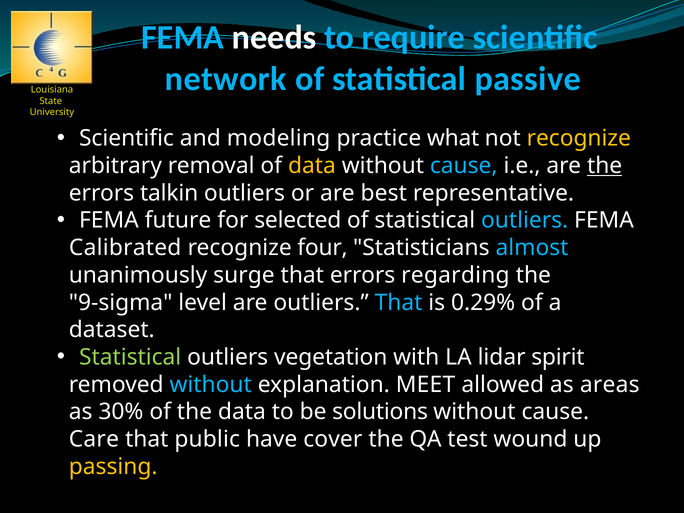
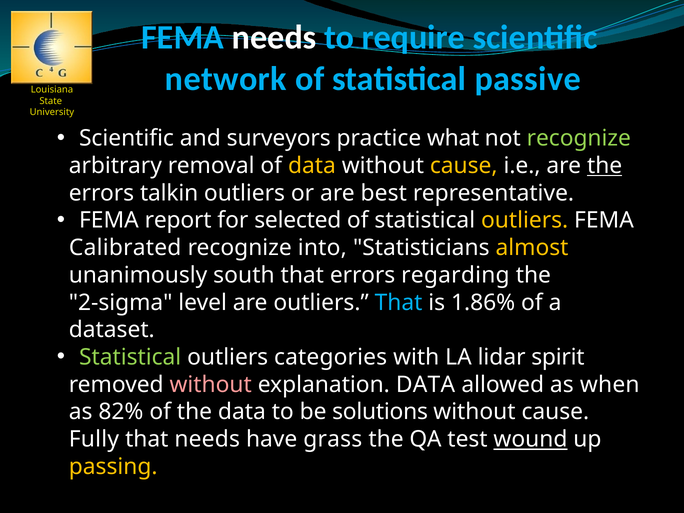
modeling: modeling -> surveyors
recognize at (579, 138) colour: yellow -> light green
cause at (464, 166) colour: light blue -> yellow
future: future -> report
outliers at (525, 220) colour: light blue -> yellow
four: four -> into
almost colour: light blue -> yellow
surge: surge -> south
9-sigma: 9-sigma -> 2-sigma
0.29%: 0.29% -> 1.86%
vegetation: vegetation -> categories
without at (211, 385) colour: light blue -> pink
explanation MEET: MEET -> DATA
areas: areas -> when
30%: 30% -> 82%
Care: Care -> Fully
that public: public -> needs
cover: cover -> grass
wound underline: none -> present
